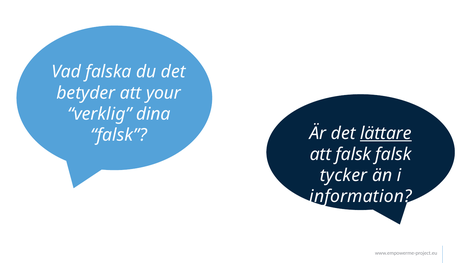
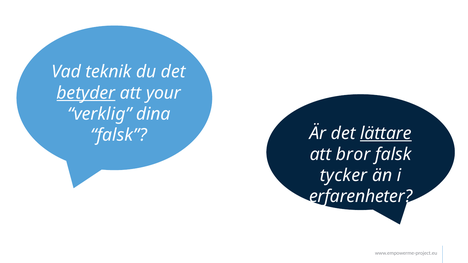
falska: falska -> teknik
betyder underline: none -> present
att falsk: falsk -> bror
information: information -> erfarenheter
